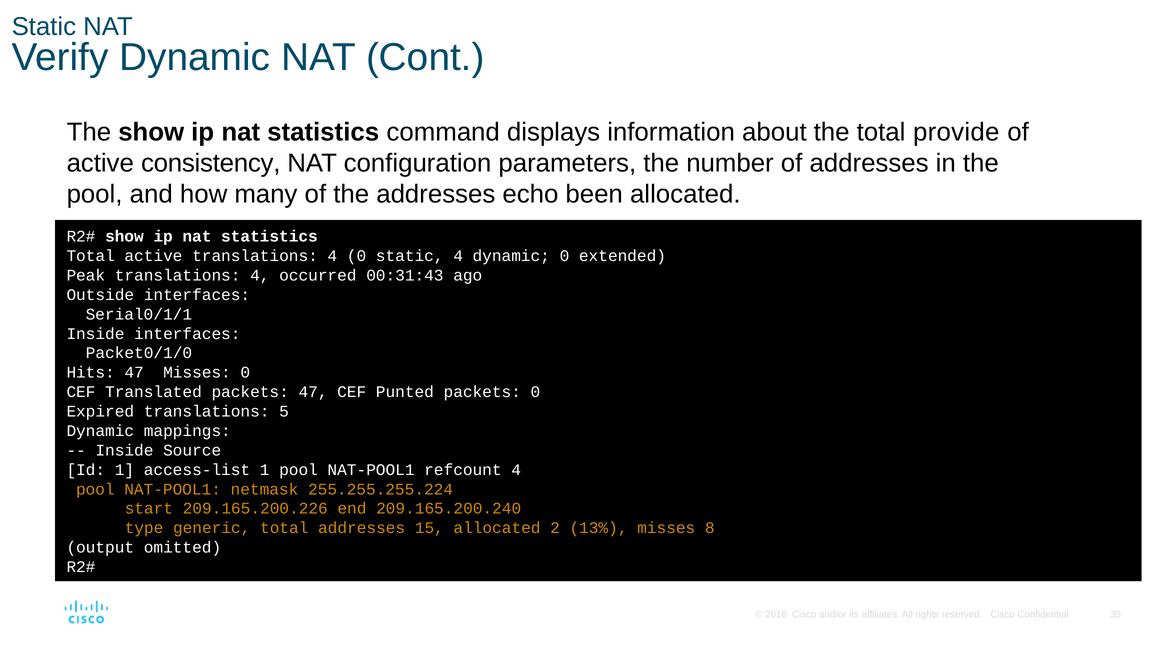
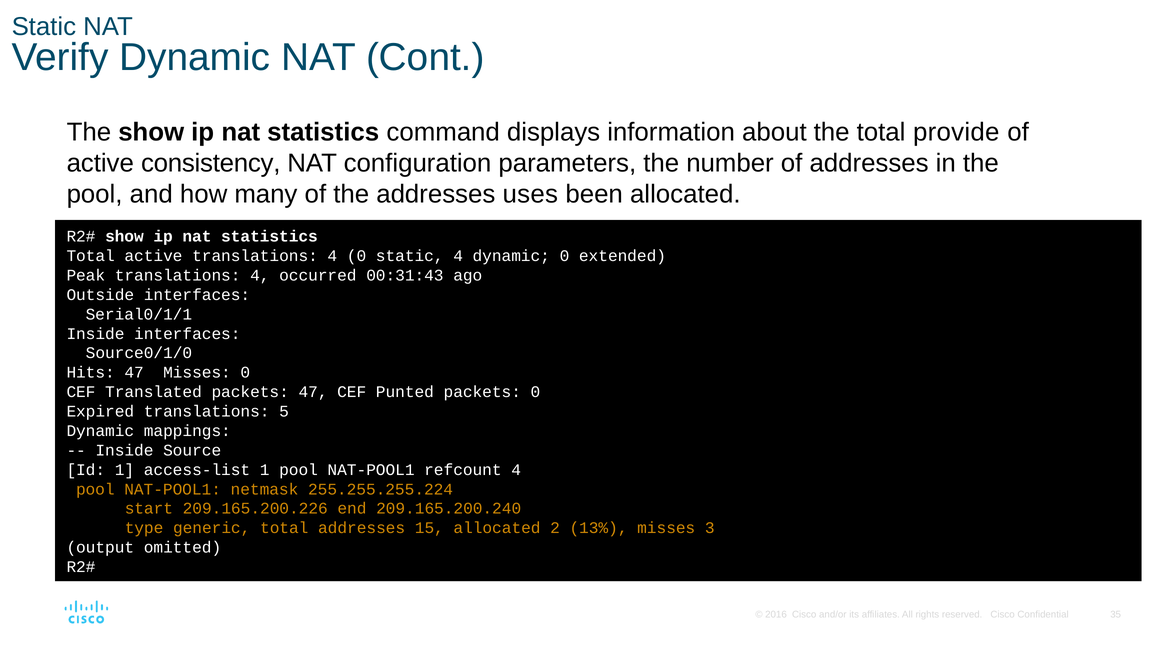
echo: echo -> uses
Packet0/1/0: Packet0/1/0 -> Source0/1/0
8: 8 -> 3
